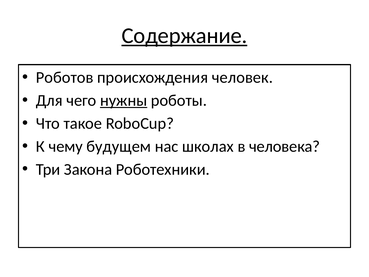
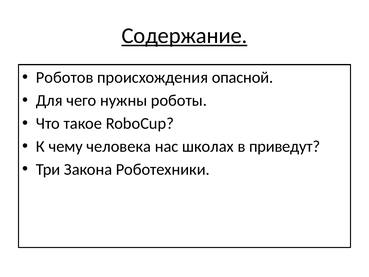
человек: человек -> опасной
нужны underline: present -> none
будущем: будущем -> человека
человека: человека -> приведут
